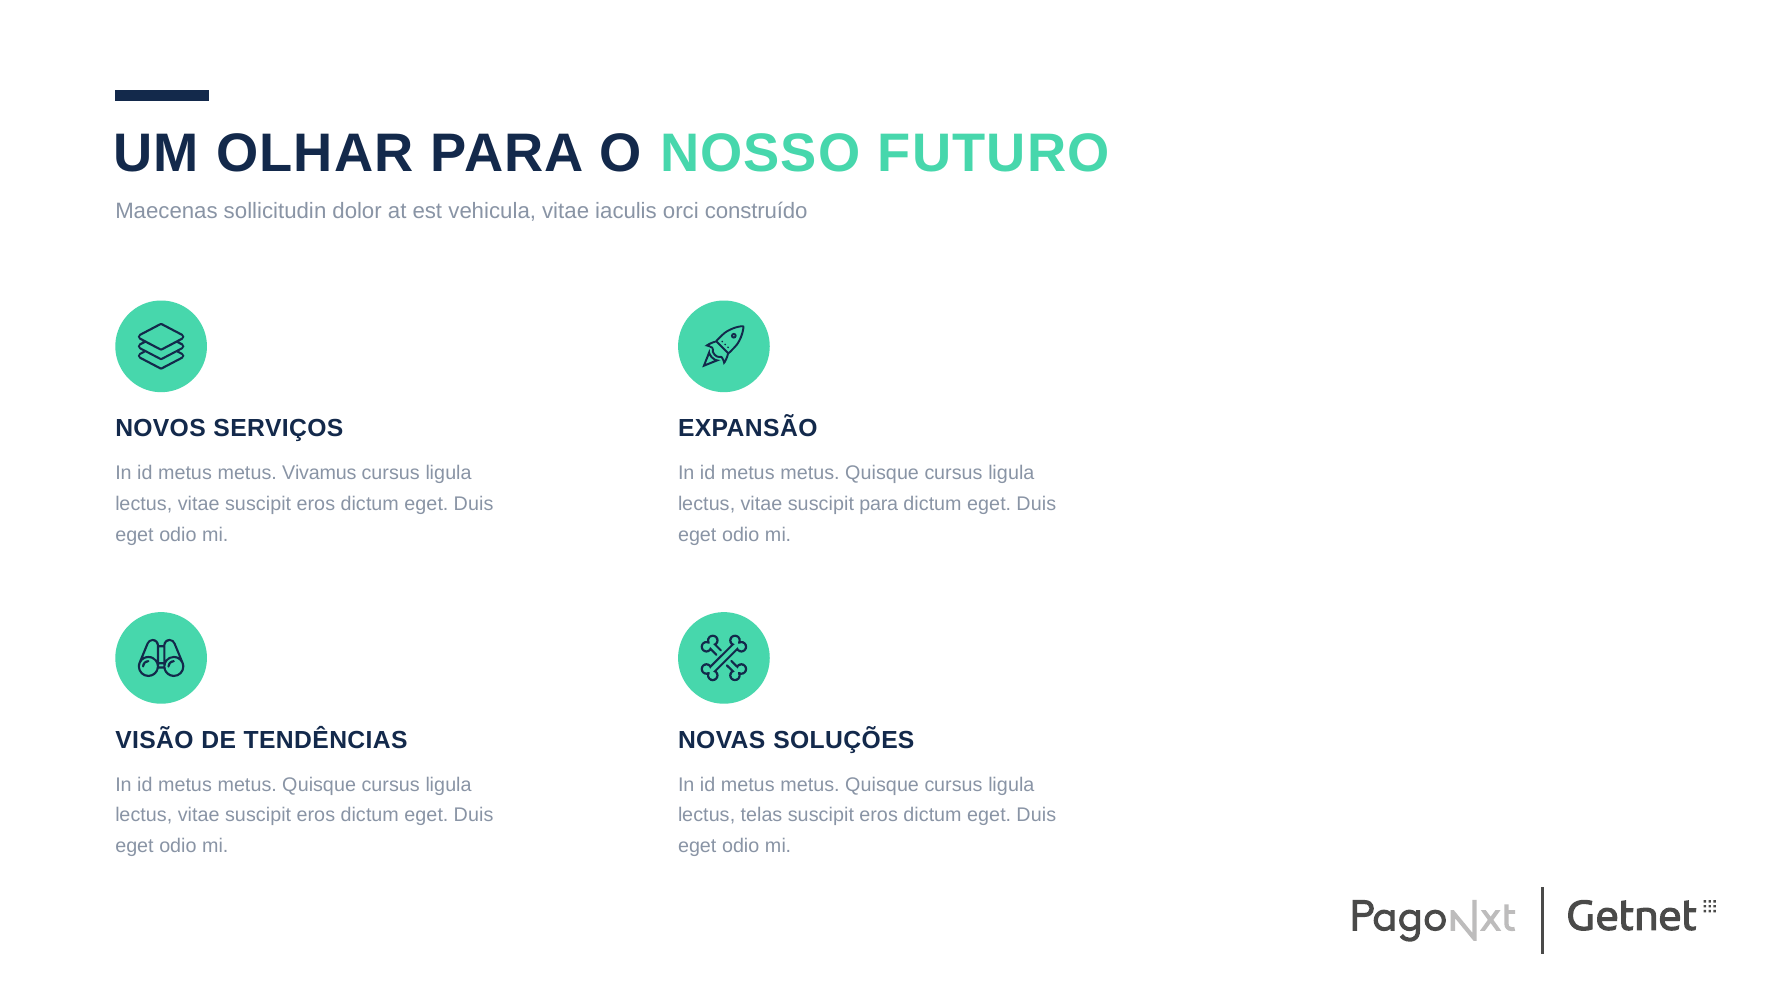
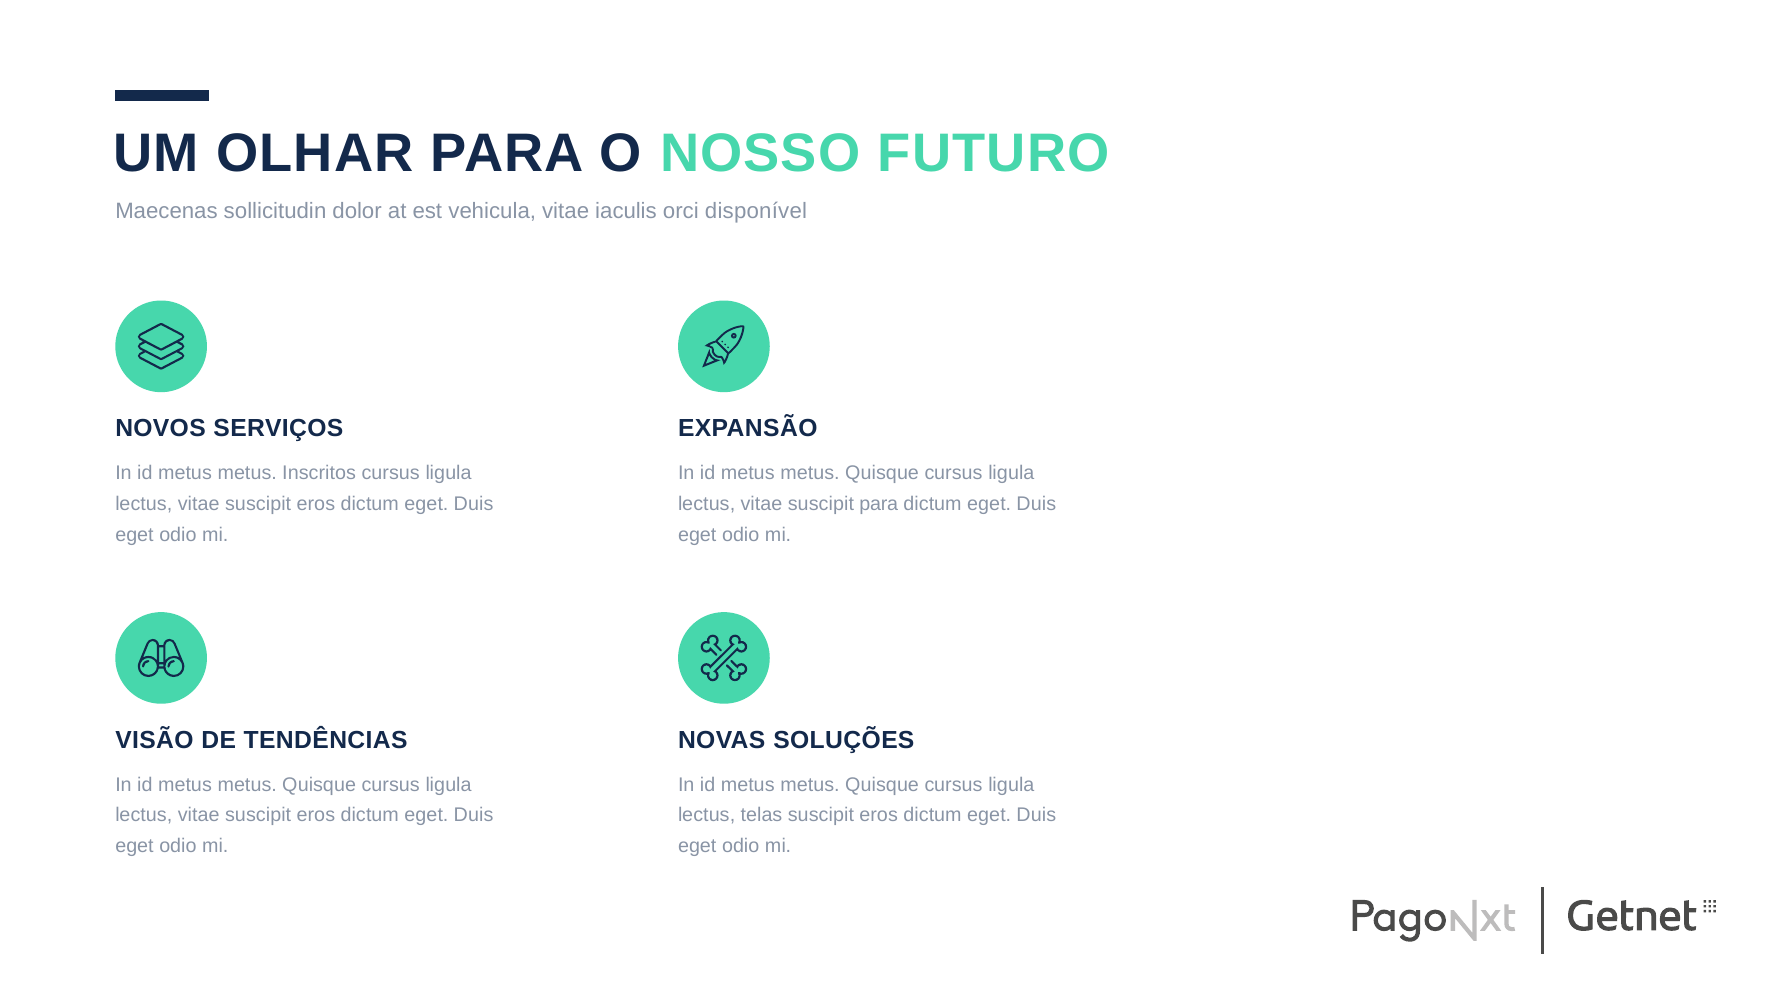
construído: construído -> disponível
Vivamus: Vivamus -> Inscritos
